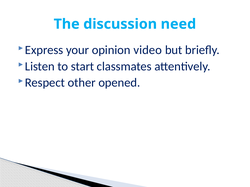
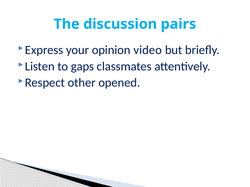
need: need -> pairs
start: start -> gaps
